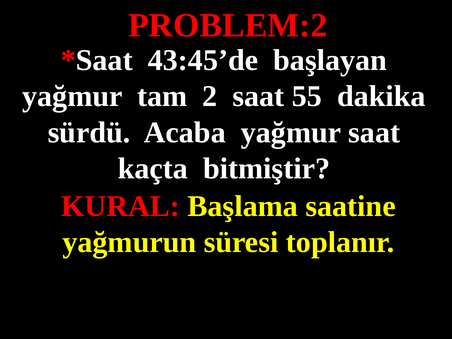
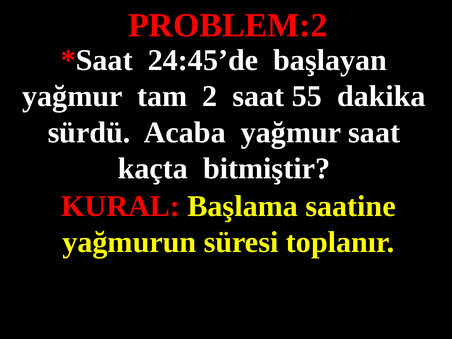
43:45’de: 43:45’de -> 24:45’de
